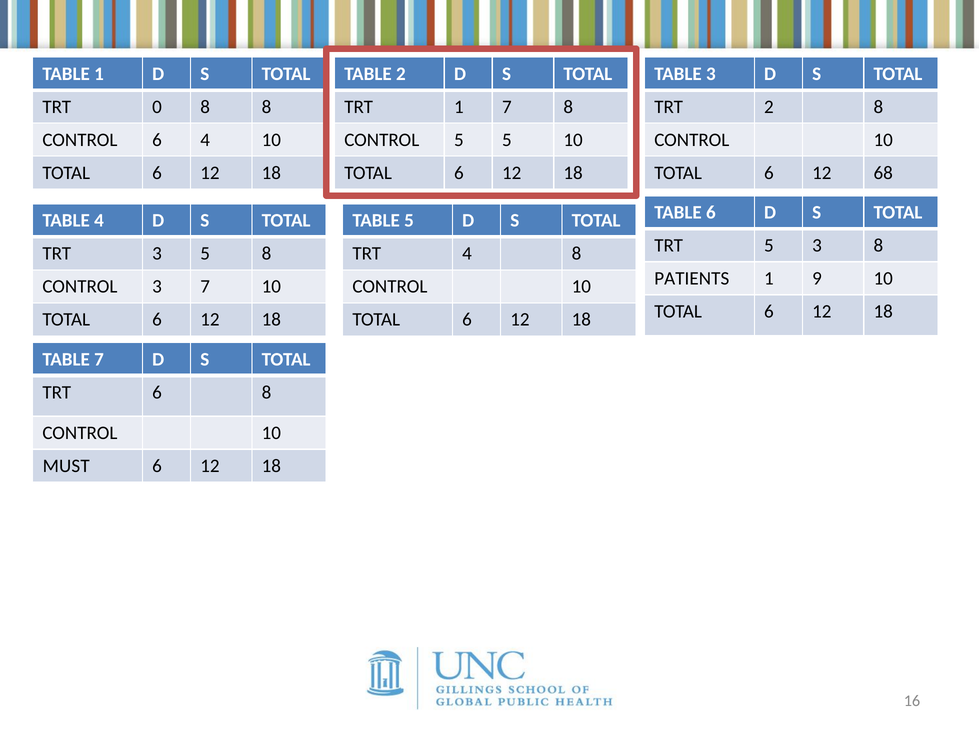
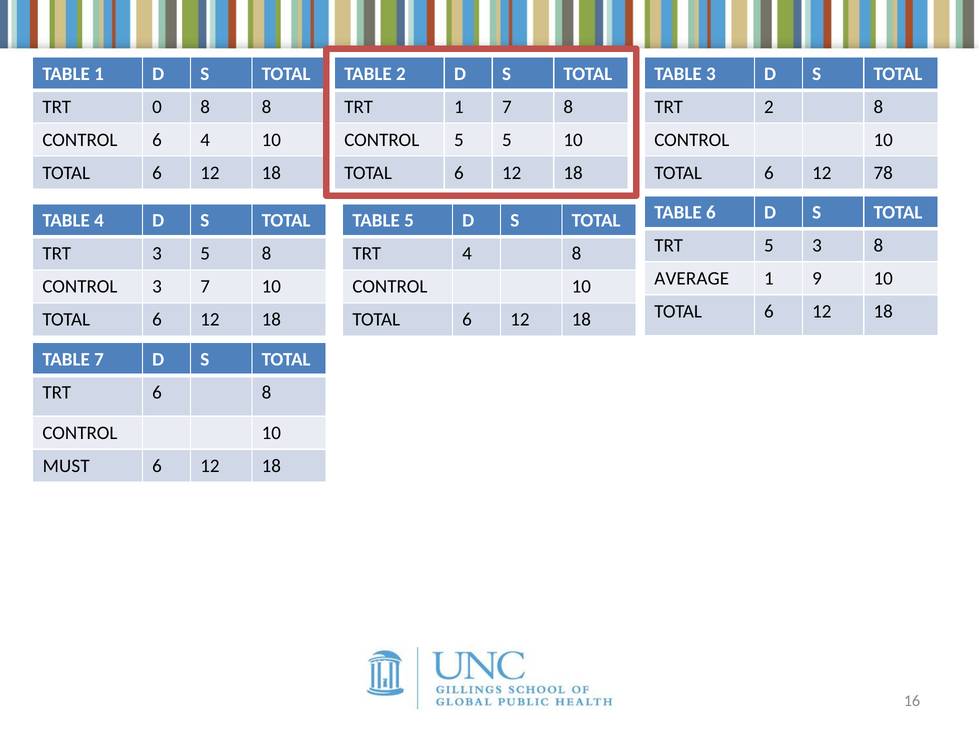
68: 68 -> 78
PATIENTS: PATIENTS -> AVERAGE
